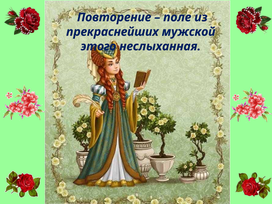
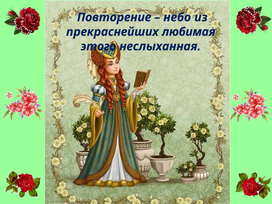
поле: поле -> небо
мужской: мужской -> любимая
